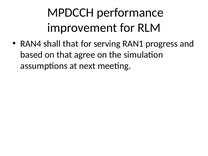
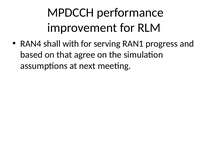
shall that: that -> with
